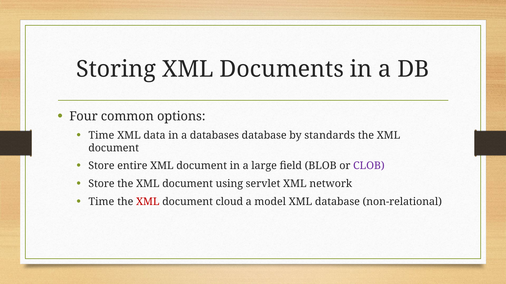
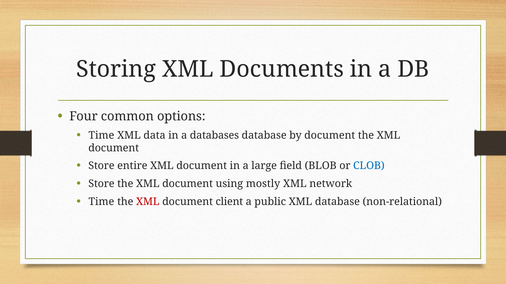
by standards: standards -> document
CLOB colour: purple -> blue
servlet: servlet -> mostly
cloud: cloud -> client
model: model -> public
